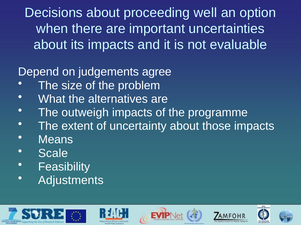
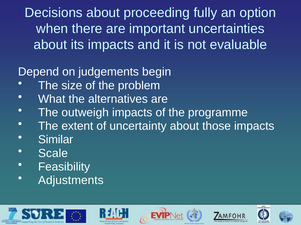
well: well -> fully
agree: agree -> begin
Means: Means -> Similar
